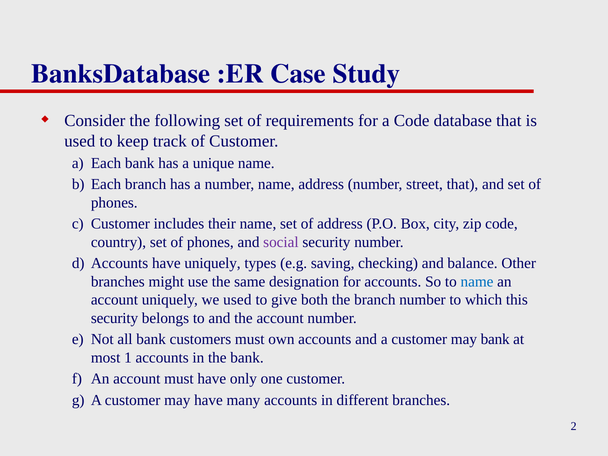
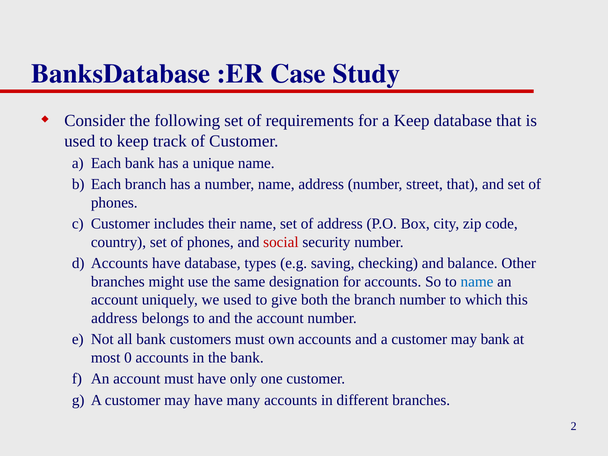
a Code: Code -> Keep
social colour: purple -> red
have uniquely: uniquely -> database
security at (115, 318): security -> address
1: 1 -> 0
